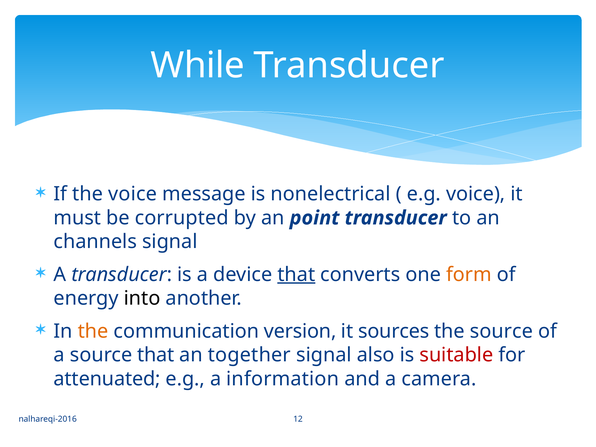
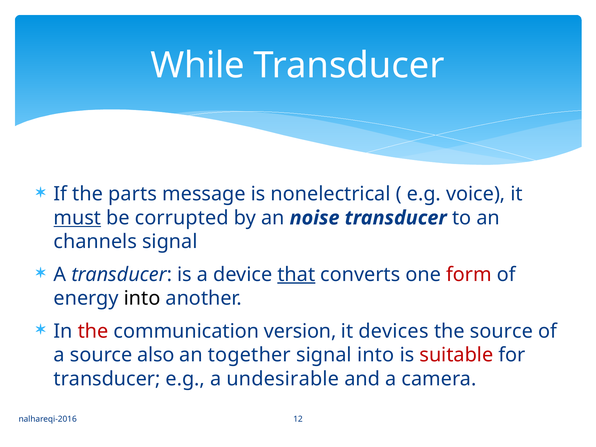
the voice: voice -> parts
must underline: none -> present
point: point -> noise
form colour: orange -> red
the at (93, 331) colour: orange -> red
sources: sources -> devices
source that: that -> also
signal also: also -> into
attenuated at (107, 379): attenuated -> transducer
information: information -> undesirable
